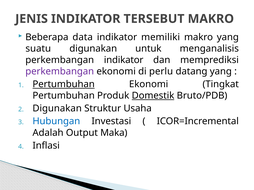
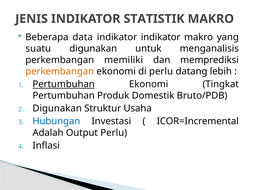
TERSEBUT: TERSEBUT -> STATISTIK
indikator memiliki: memiliki -> indikator
perkembangan indikator: indikator -> memiliki
perkembangan at (60, 72) colour: purple -> orange
datang yang: yang -> lebih
Domestik underline: present -> none
Output Maka: Maka -> Perlu
